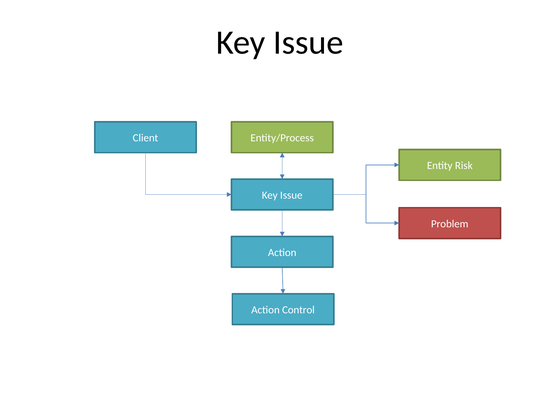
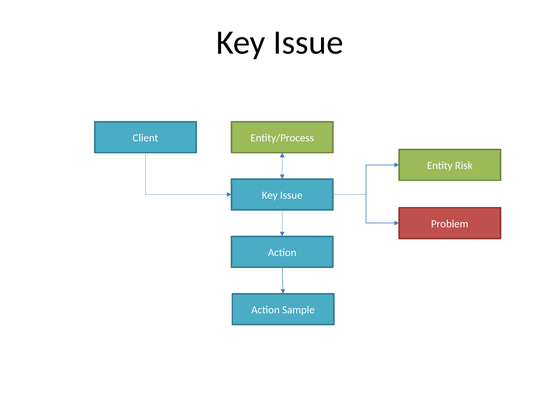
Control: Control -> Sample
